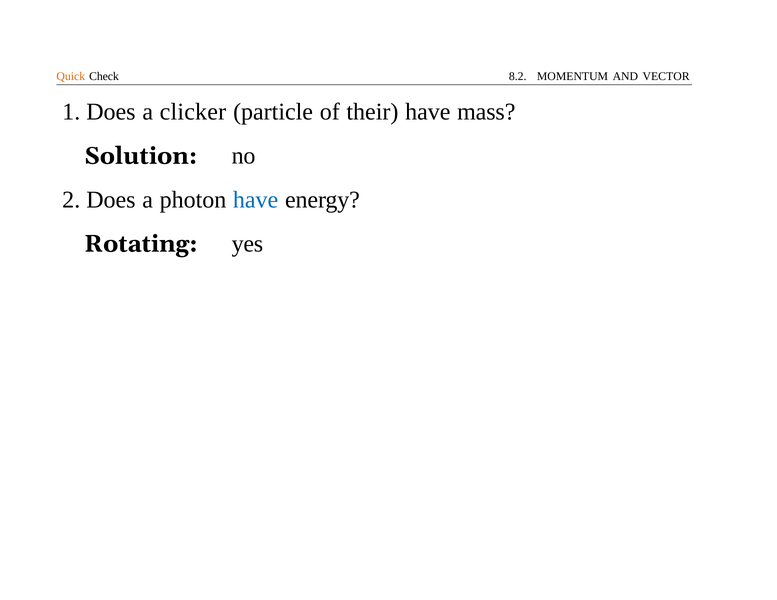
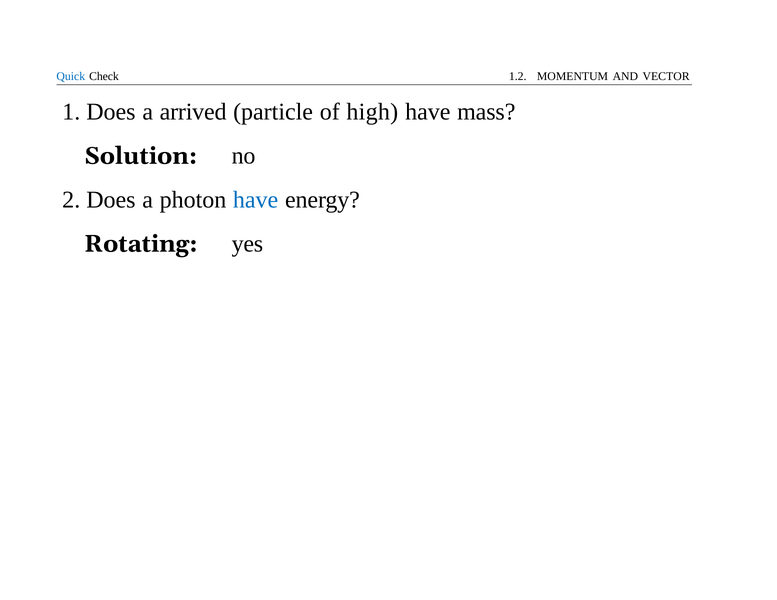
Quick colour: orange -> blue
8.2: 8.2 -> 1.2
clicker: clicker -> arrived
their: their -> high
